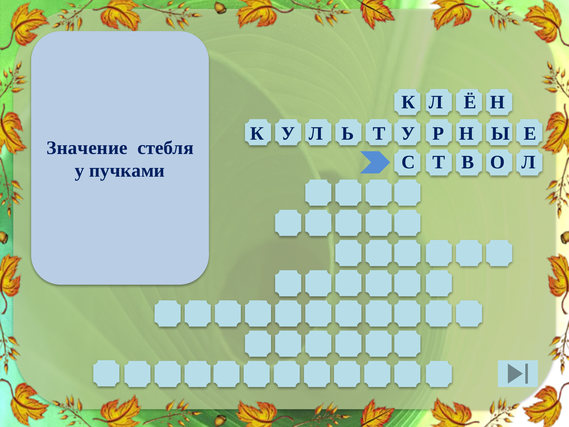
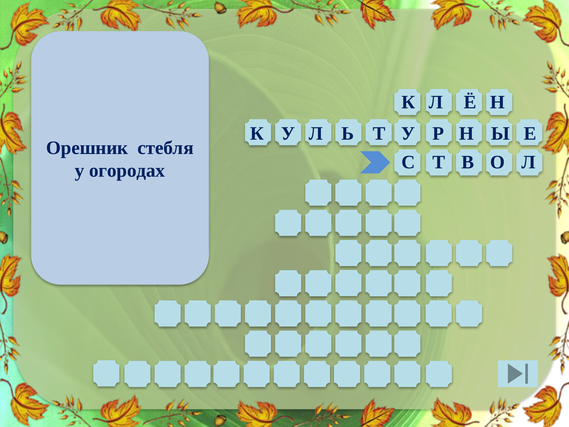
Значение: Значение -> Орешник
пучками: пучками -> огородах
